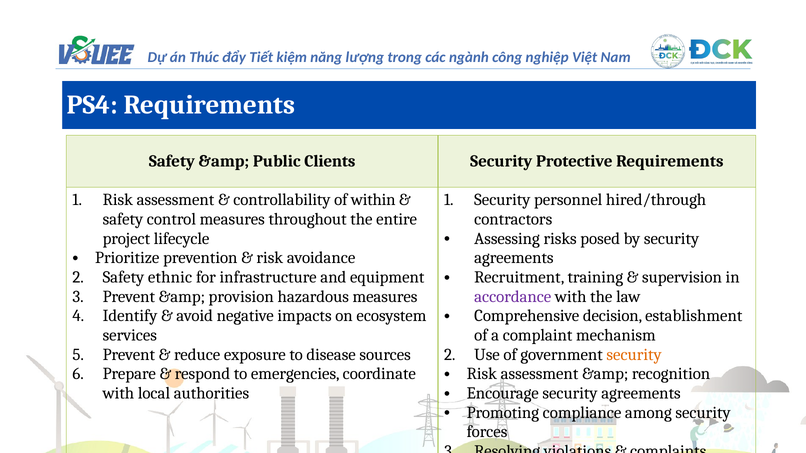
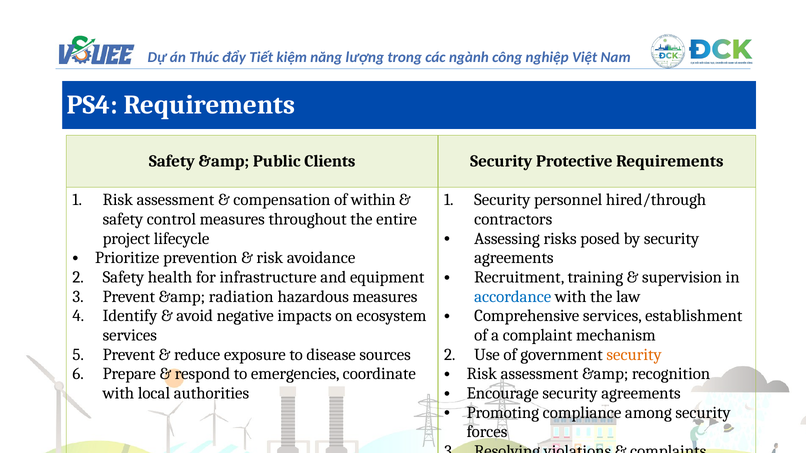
controllability: controllability -> compensation
ethnic: ethnic -> health
provision: provision -> radiation
accordance colour: purple -> blue
Comprehensive decision: decision -> services
